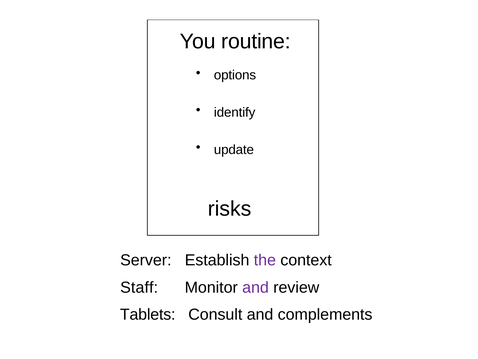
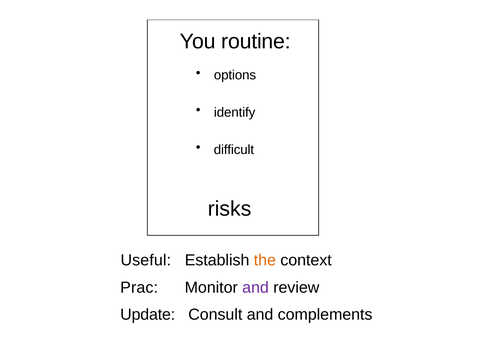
update: update -> difficult
Server: Server -> Useful
the colour: purple -> orange
Staff: Staff -> Prac
Tablets: Tablets -> Update
